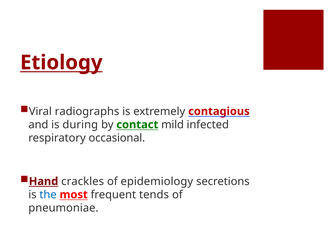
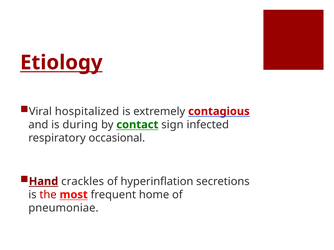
radiographs: radiographs -> hospitalized
mild: mild -> sign
epidemiology: epidemiology -> hyperinflation
the colour: blue -> red
tends: tends -> home
